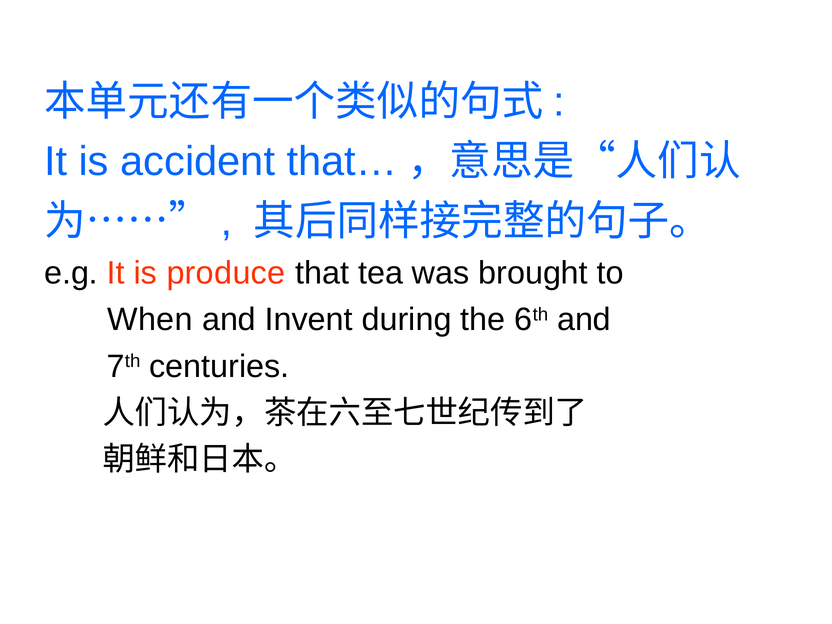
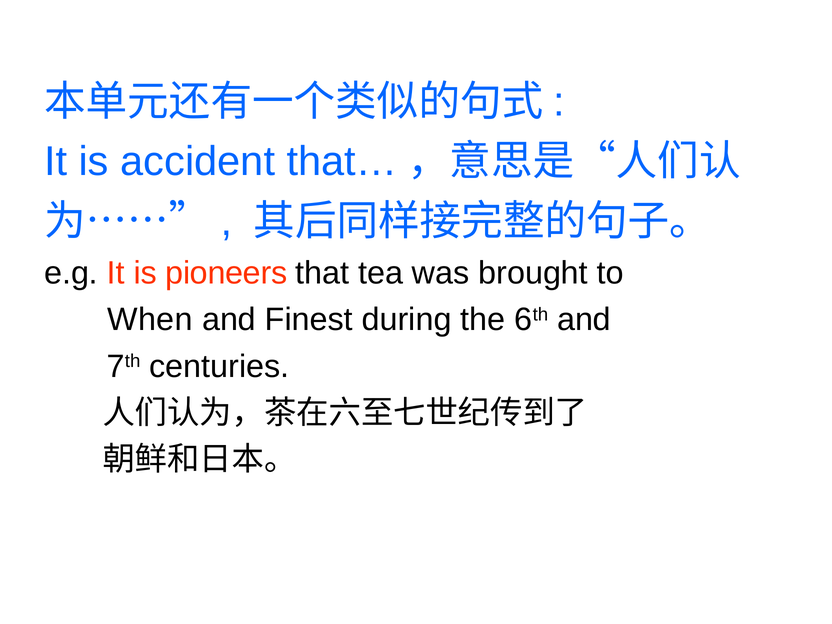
produce: produce -> pioneers
Invent: Invent -> Finest
